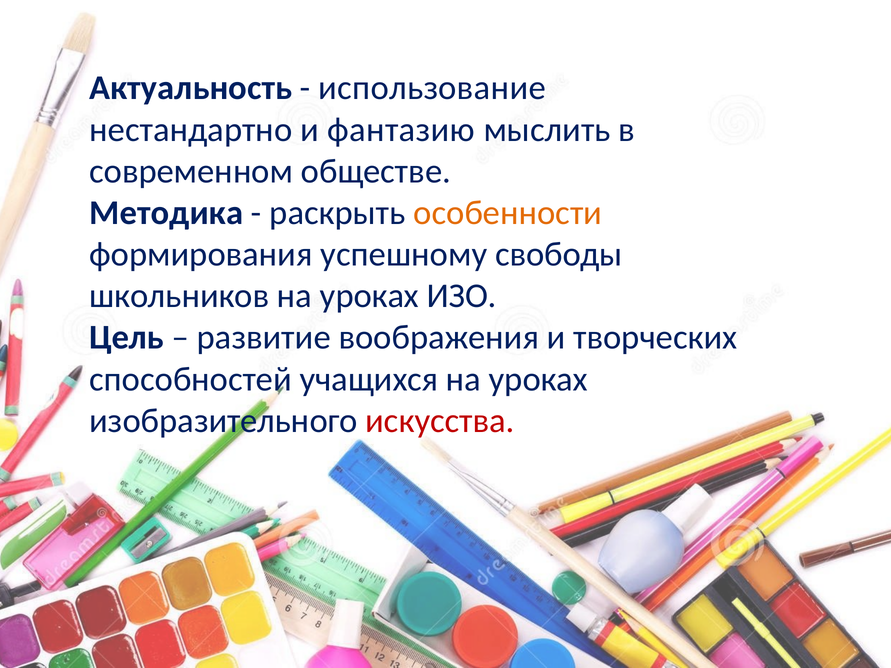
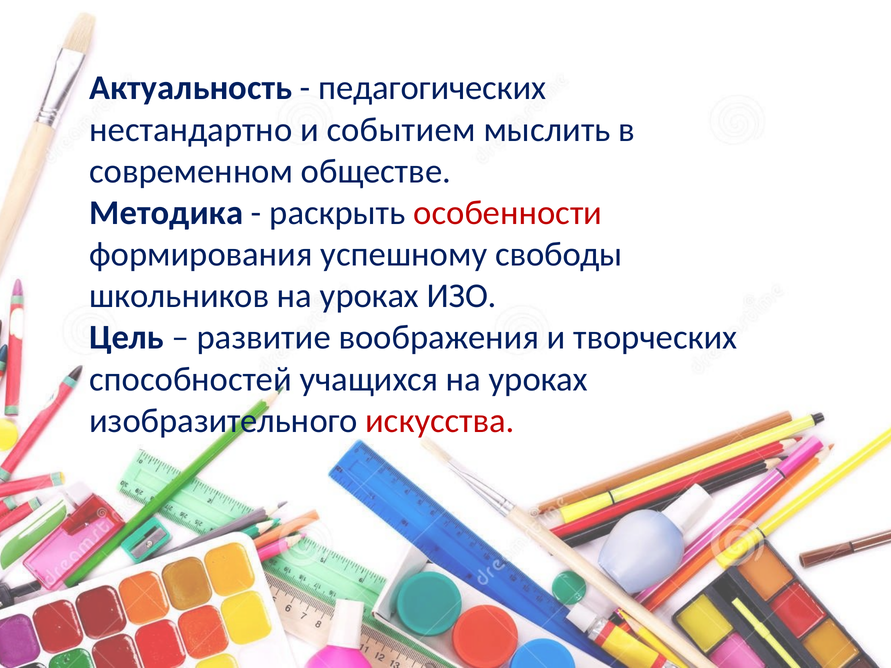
использование: использование -> педагогических
фантазию: фантазию -> событием
особенности colour: orange -> red
